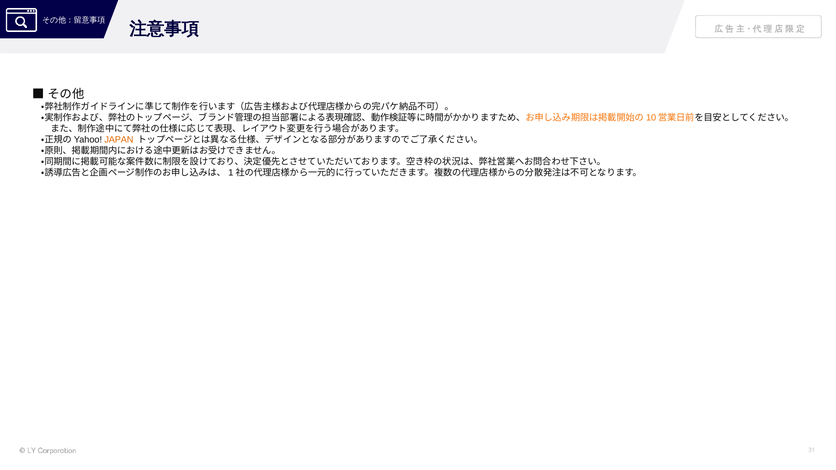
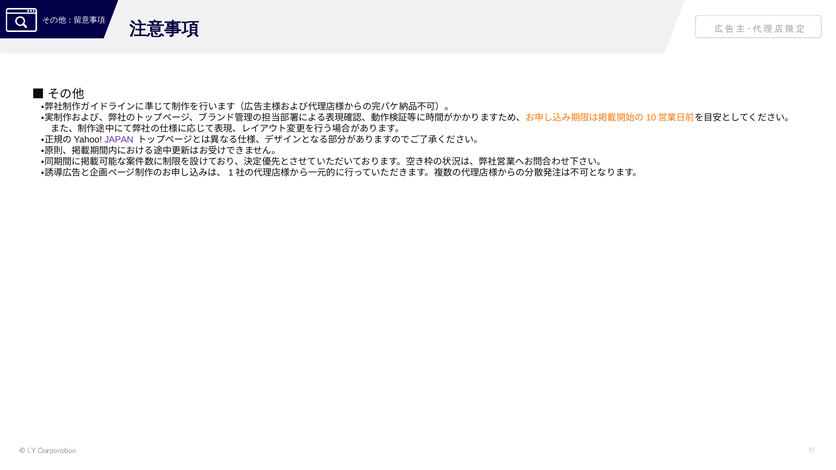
JAPAN colour: orange -> purple
